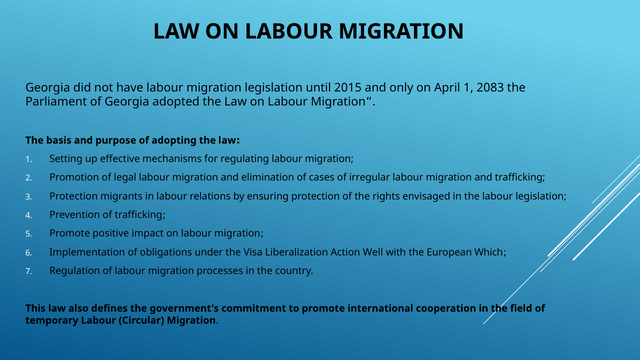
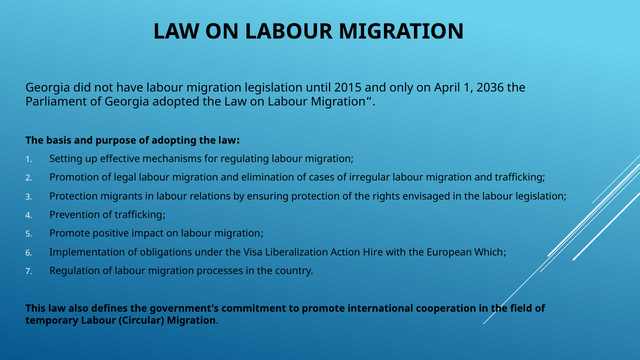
2083: 2083 -> 2036
Well: Well -> Hire
